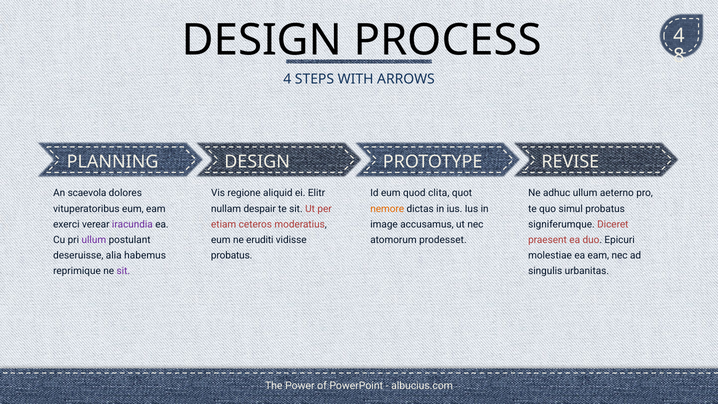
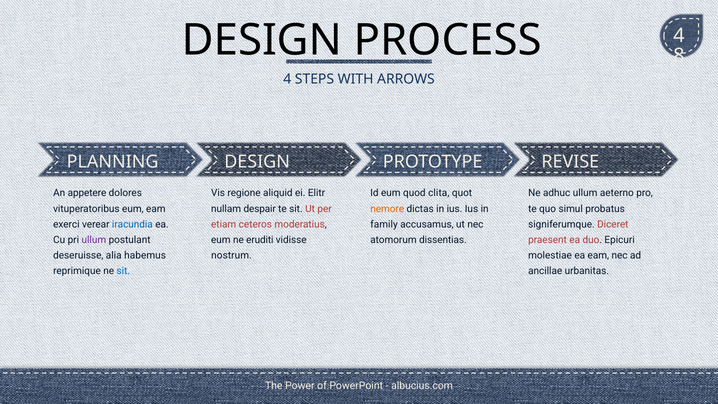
scaevola: scaevola -> appetere
iracundia colour: purple -> blue
image: image -> family
prodesset: prodesset -> dissentias
probatus at (232, 255): probatus -> nostrum
singulis: singulis -> ancillae
sit at (123, 271) colour: purple -> blue
